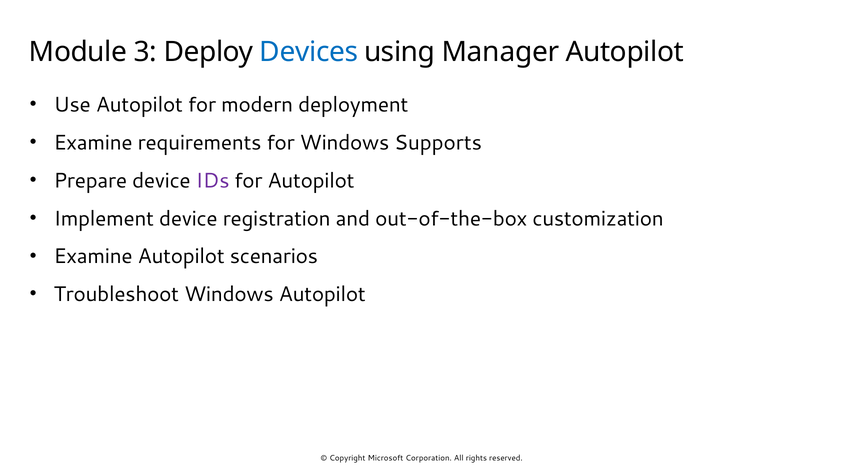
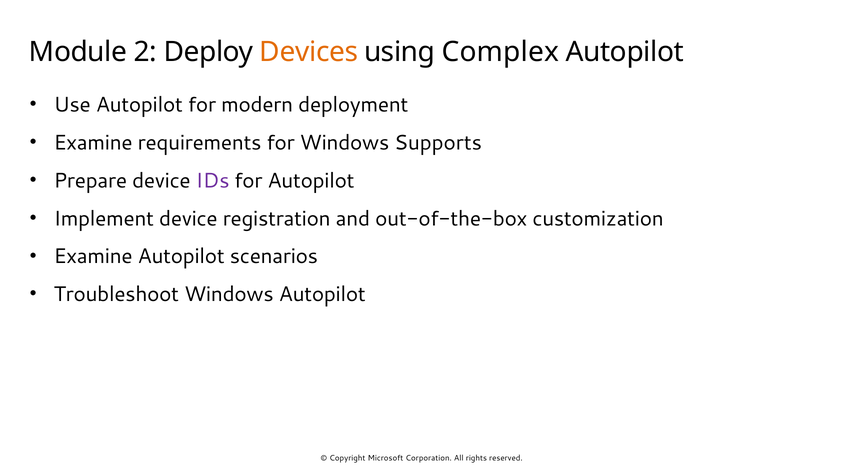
3: 3 -> 2
Devices colour: blue -> orange
Manager: Manager -> Complex
